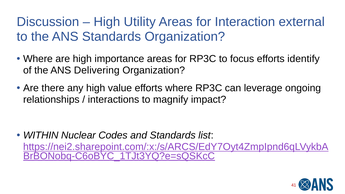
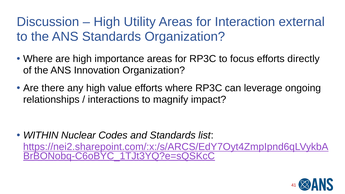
identify: identify -> directly
Delivering: Delivering -> Innovation
